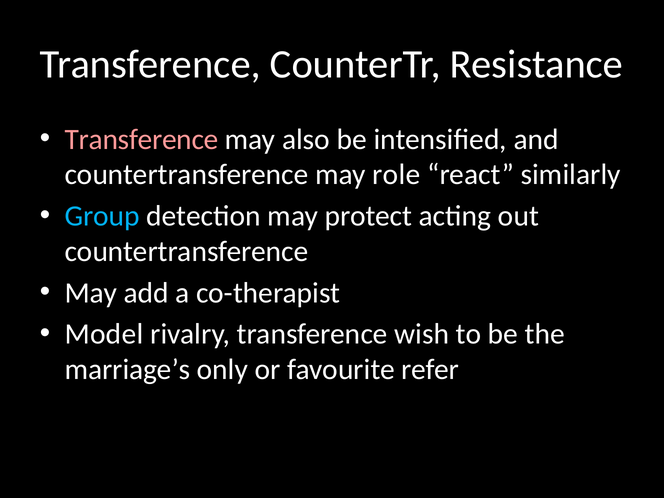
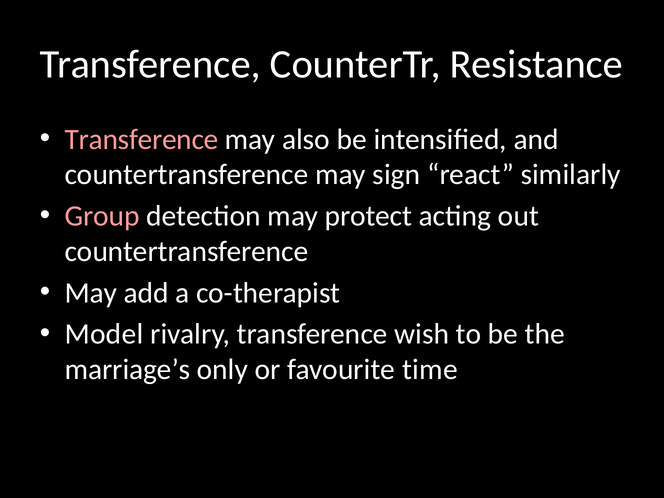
role: role -> sign
Group colour: light blue -> pink
refer: refer -> time
